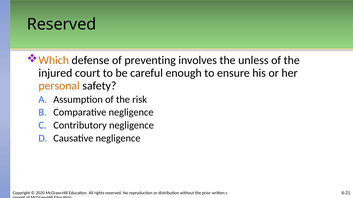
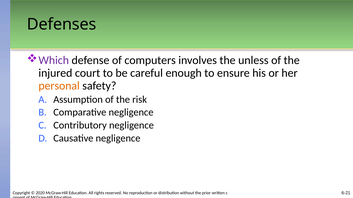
Reserved at (62, 24): Reserved -> Defenses
Which colour: orange -> purple
preventing: preventing -> computers
